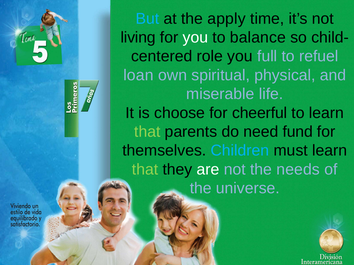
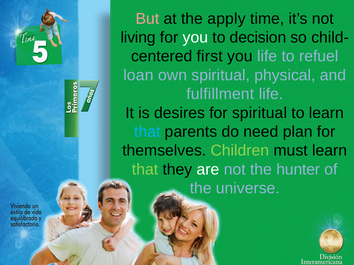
But colour: light blue -> pink
balance: balance -> decision
role: role -> first
you full: full -> life
miserable: miserable -> fulfillment
choose: choose -> desires
for cheerful: cheerful -> spiritual
that at (147, 132) colour: light green -> light blue
fund: fund -> plan
Children colour: light blue -> light green
needs: needs -> hunter
